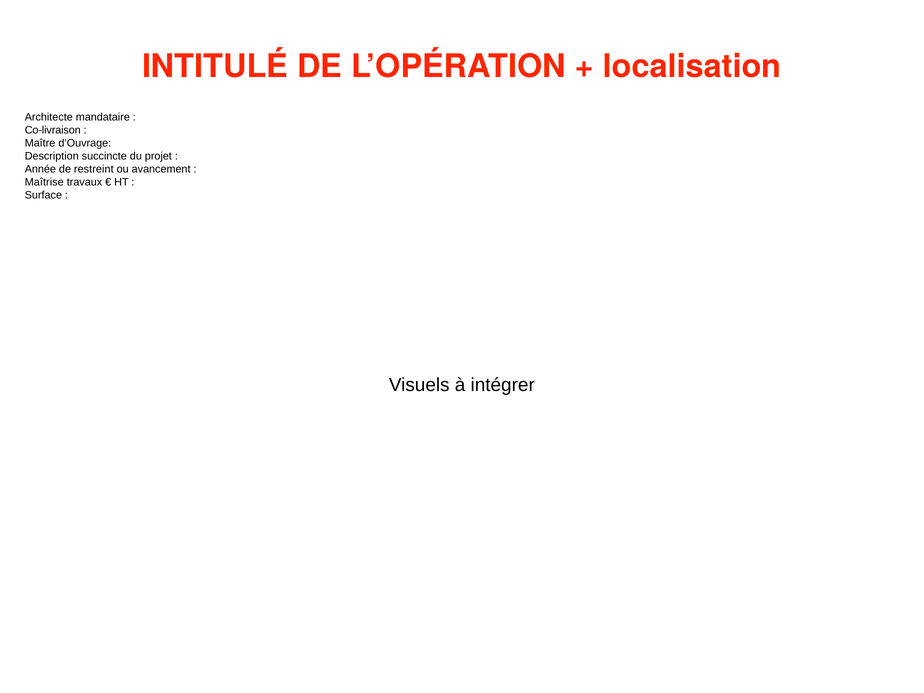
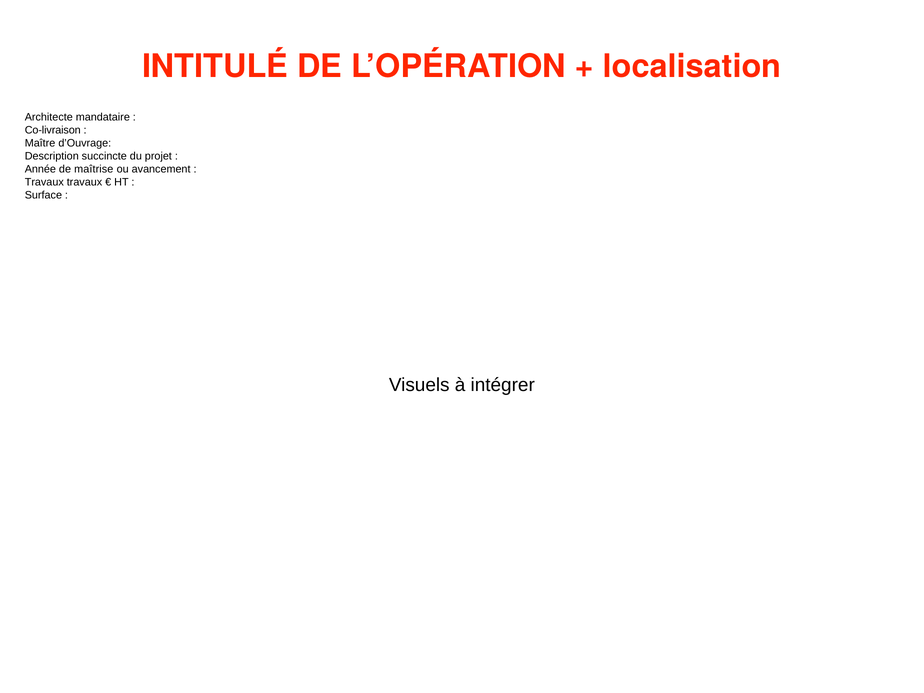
restreint: restreint -> maîtrise
Maîtrise at (44, 182): Maîtrise -> Travaux
